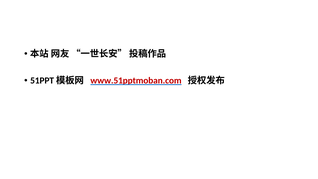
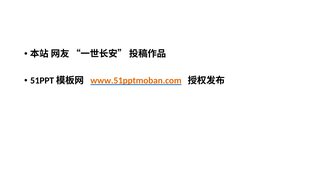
www.51pptmoban.com colour: red -> orange
